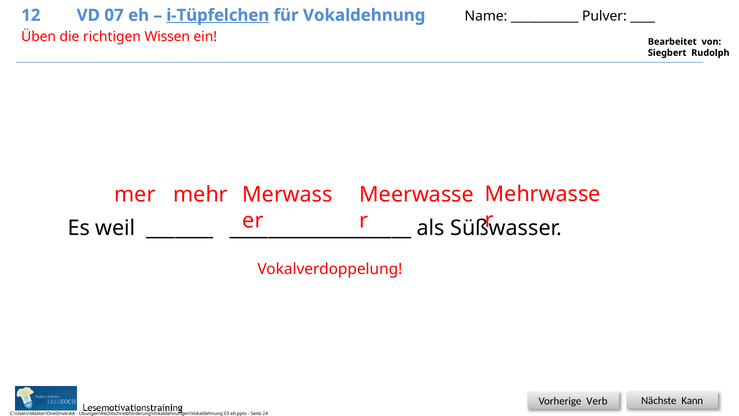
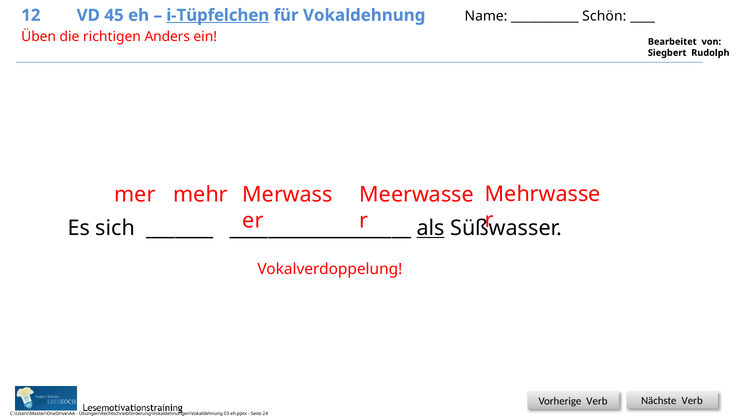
07: 07 -> 45
Pulver: Pulver -> Schön
Wissen: Wissen -> Anders
weil: weil -> sich
als underline: none -> present
Kann at (692, 400): Kann -> Verb
